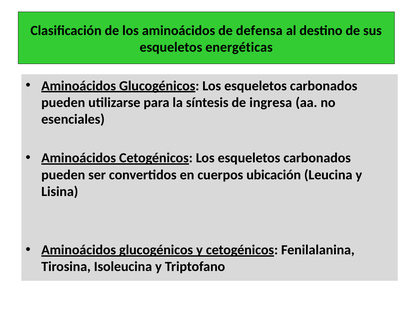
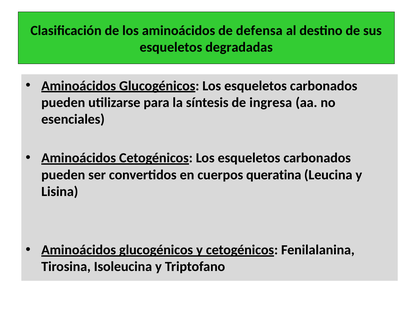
energéticas: energéticas -> degradadas
ubicación: ubicación -> queratina
